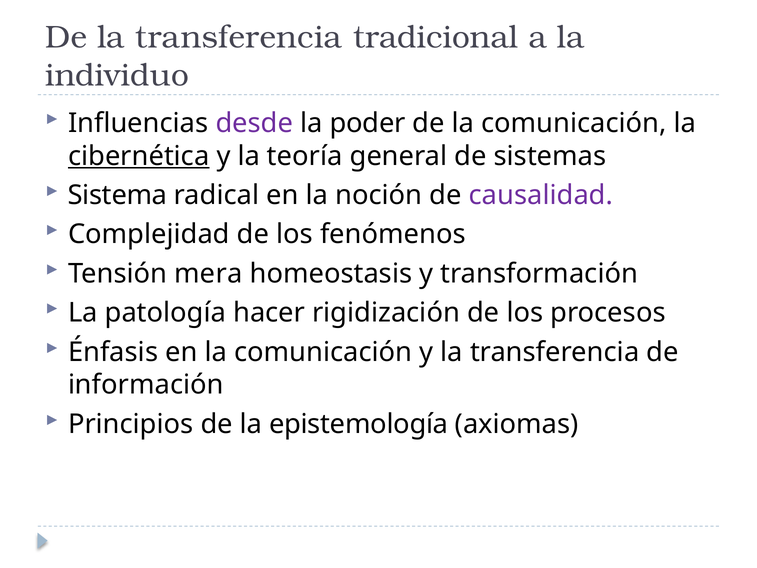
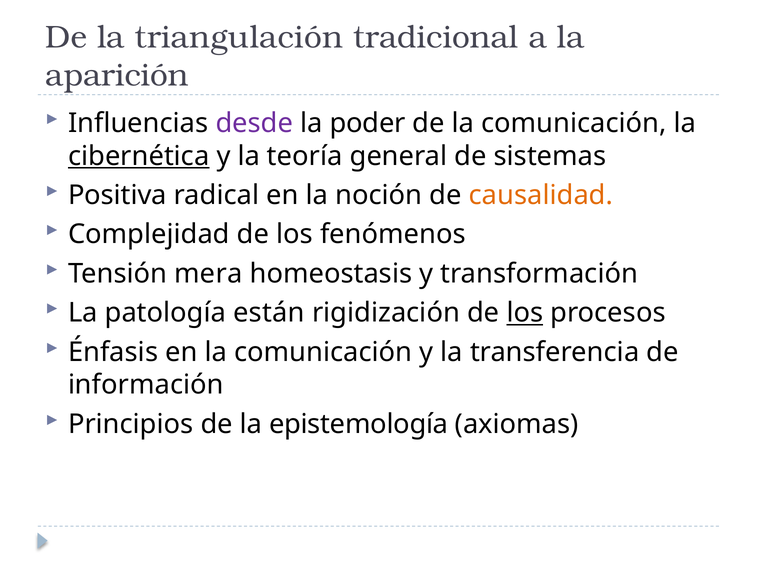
De la transferencia: transferencia -> triangulación
individuo: individuo -> aparición
Sistema: Sistema -> Positiva
causalidad colour: purple -> orange
hacer: hacer -> están
los at (525, 313) underline: none -> present
